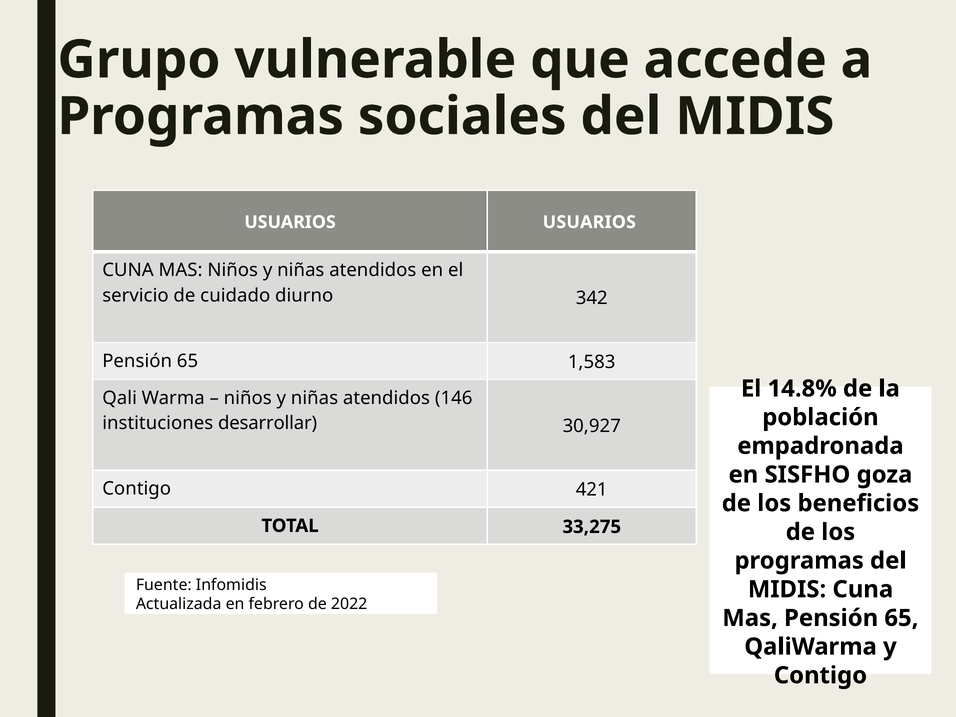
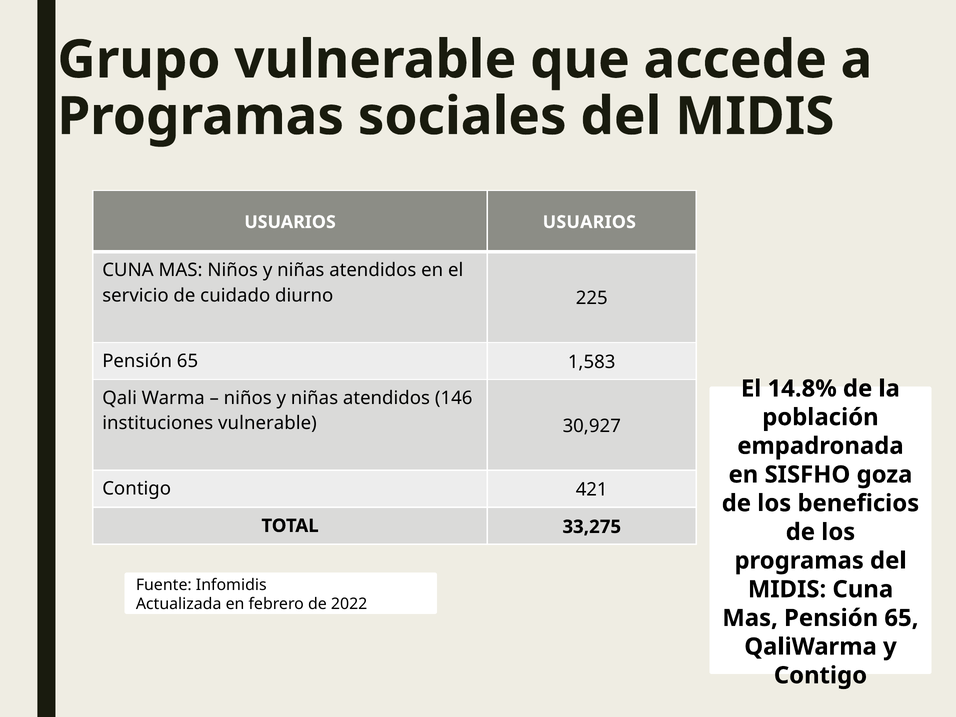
342: 342 -> 225
instituciones desarrollar: desarrollar -> vulnerable
